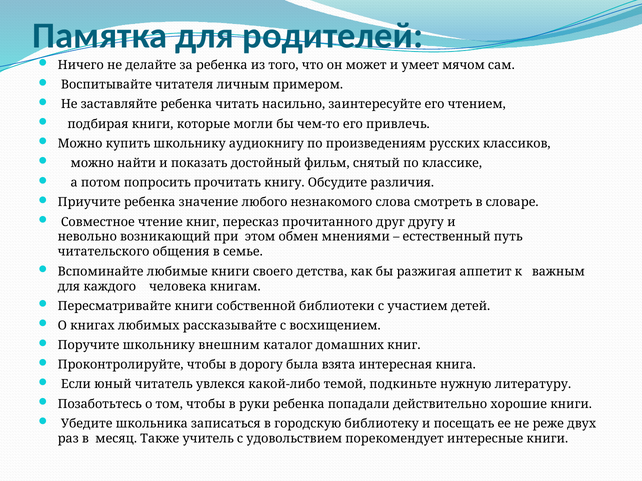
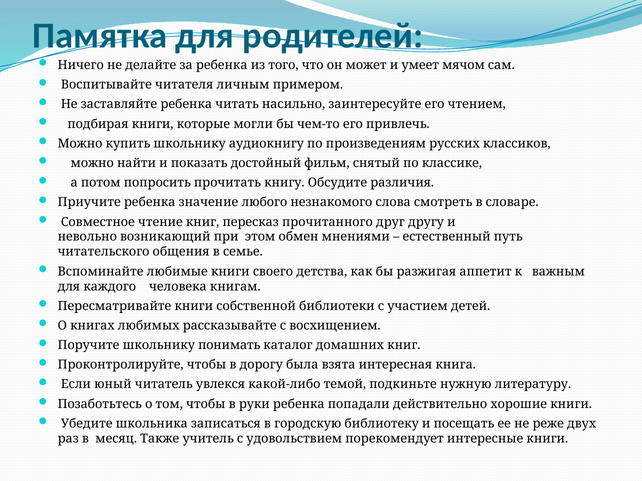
внешним: внешним -> понимать
